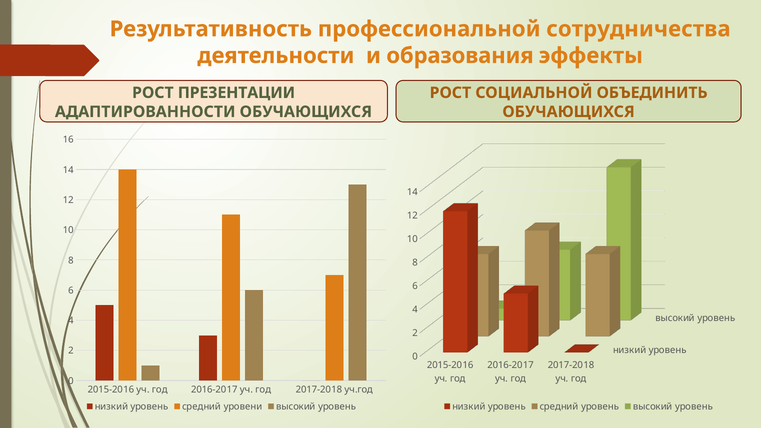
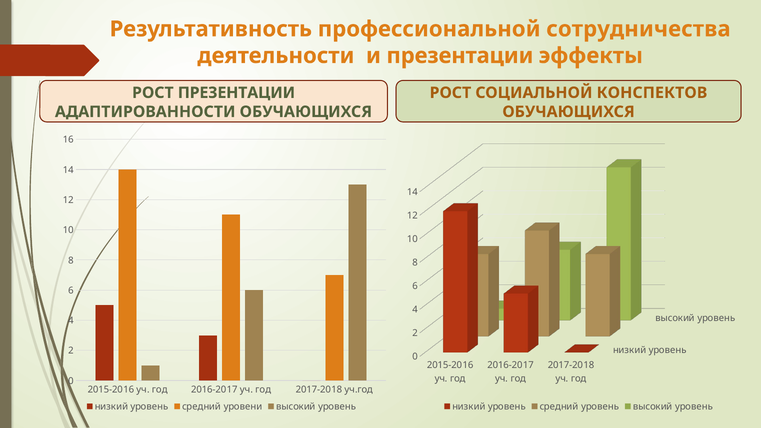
и образования: образования -> презентации
ОБЪЕДИНИТЬ: ОБЪЕДИНИТЬ -> КОНСПЕКТОВ
